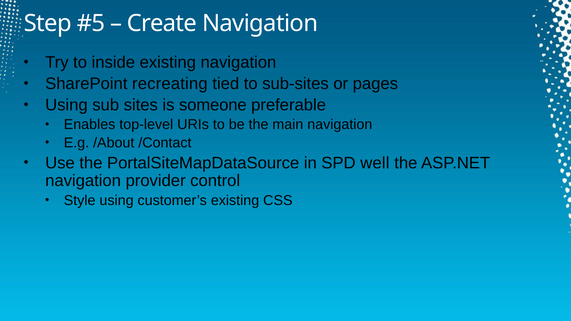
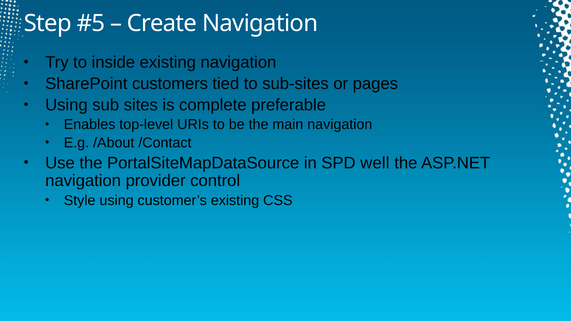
recreating: recreating -> customers
someone: someone -> complete
